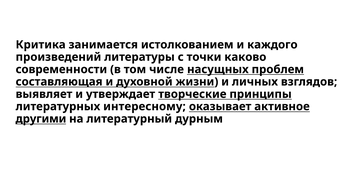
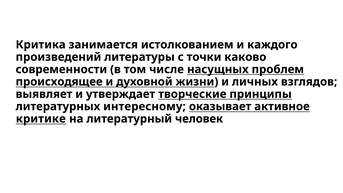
составляющая: составляющая -> происходящее
другими: другими -> критике
дурным: дурным -> человек
